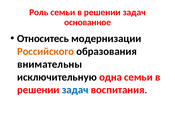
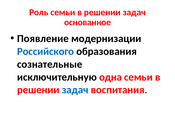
Относитесь: Относитесь -> Появление
Российского colour: orange -> blue
внимательны: внимательны -> сознательные
